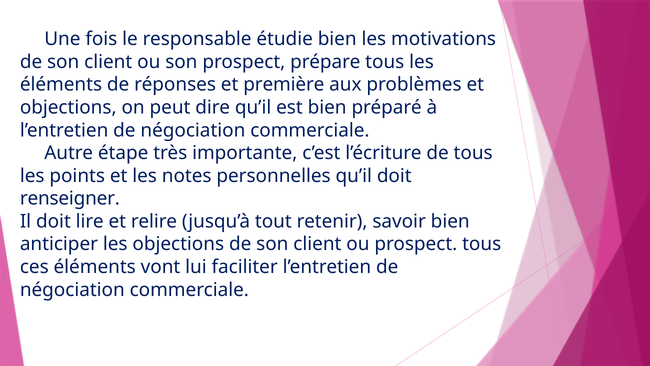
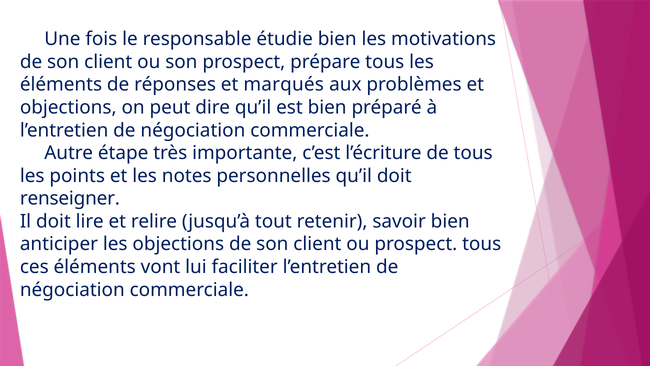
première: première -> marqués
